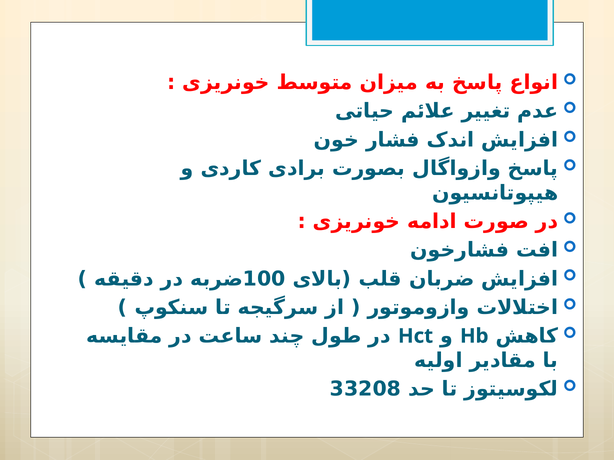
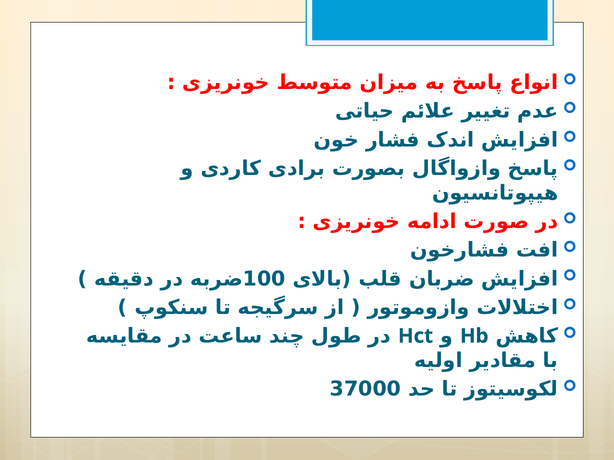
33208: 33208 -> 37000
